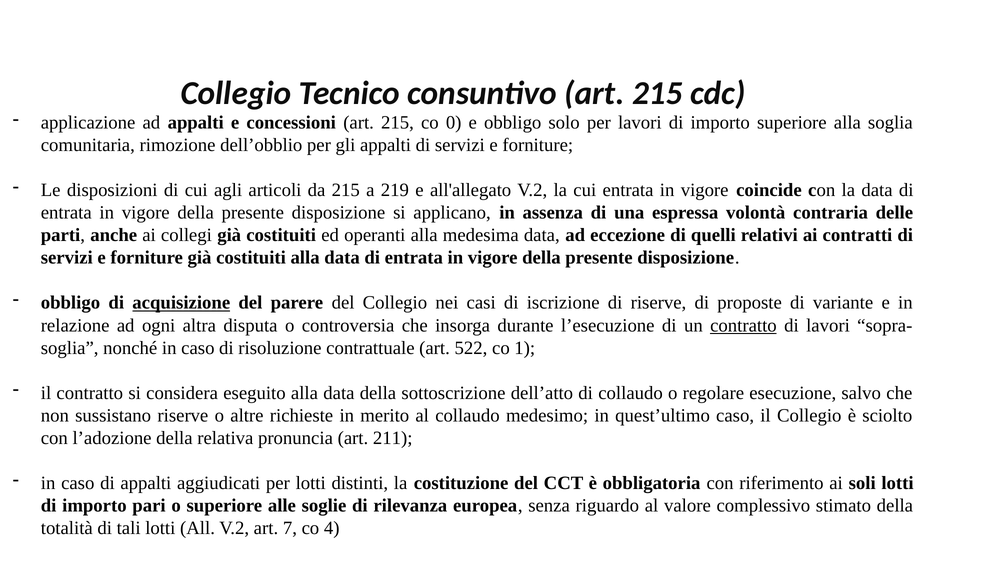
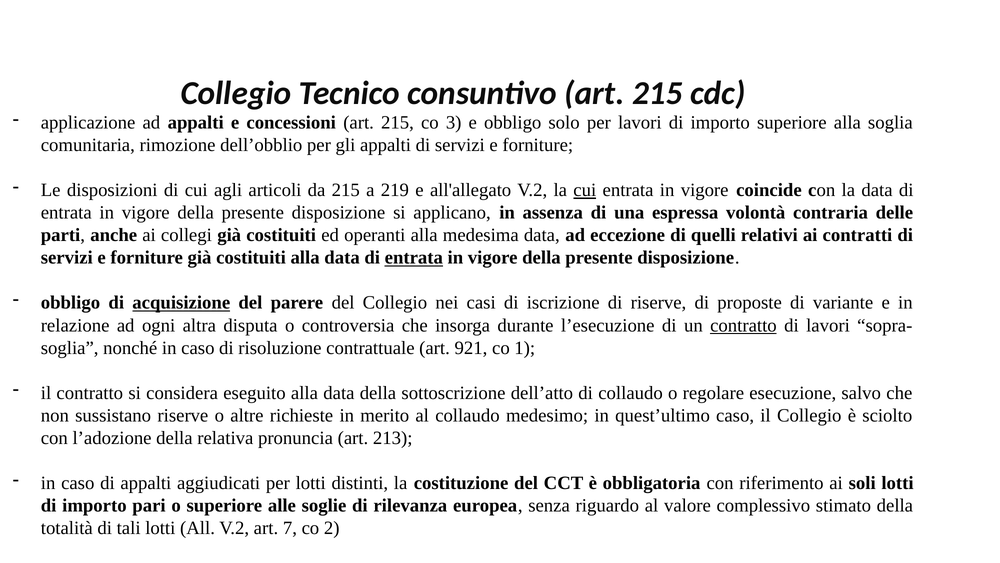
0: 0 -> 3
cui at (585, 190) underline: none -> present
entrata at (414, 258) underline: none -> present
522: 522 -> 921
211: 211 -> 213
4: 4 -> 2
